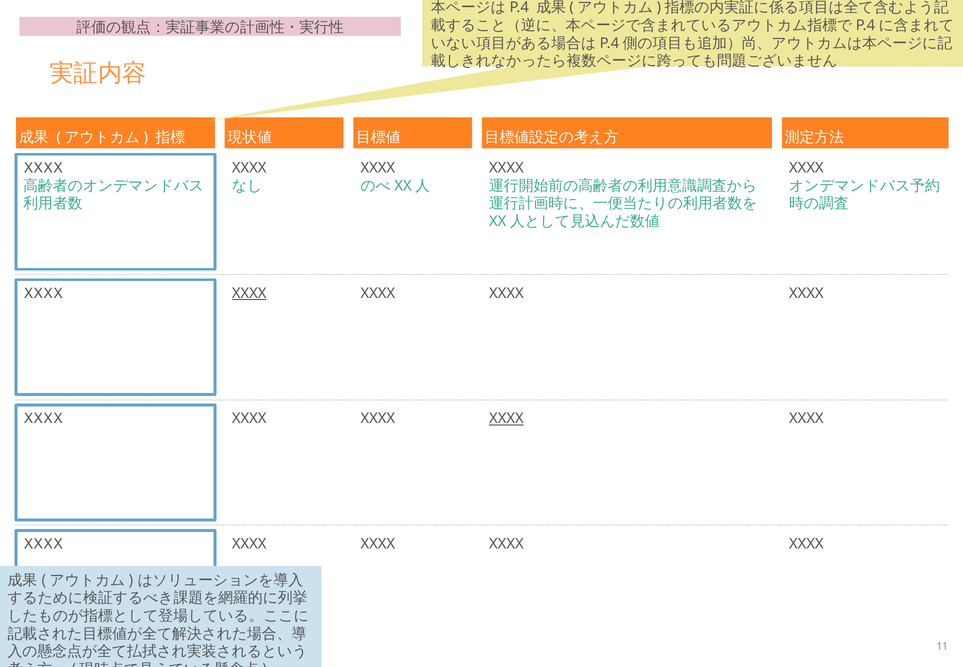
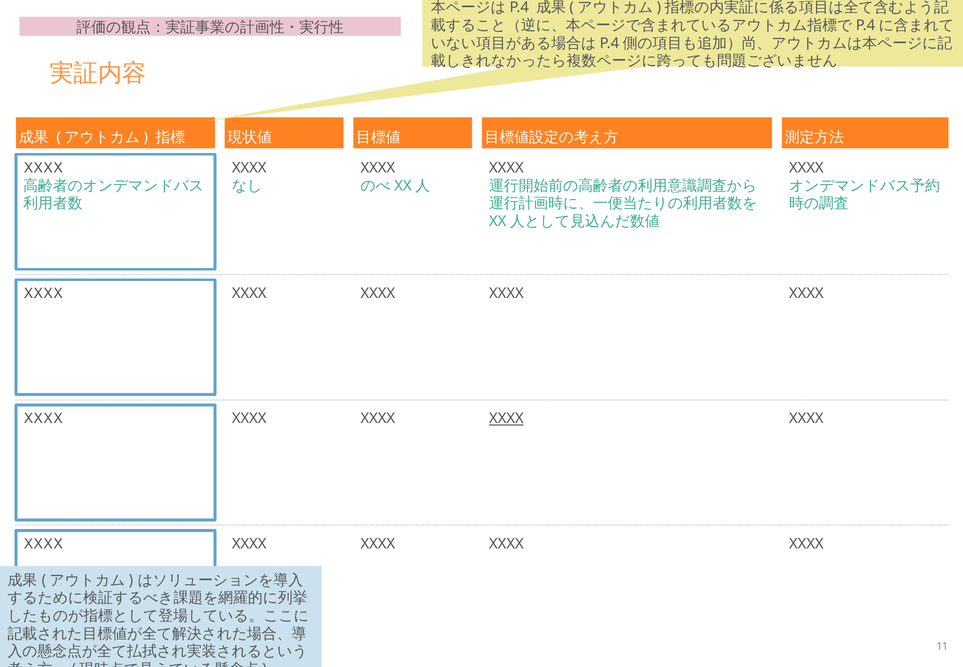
XXXX at (249, 293) underline: present -> none
